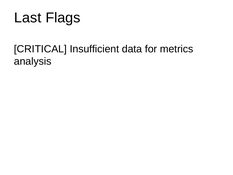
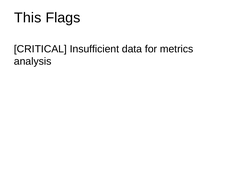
Last: Last -> This
